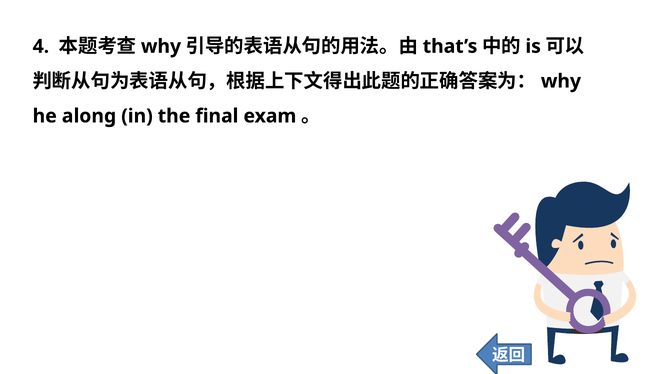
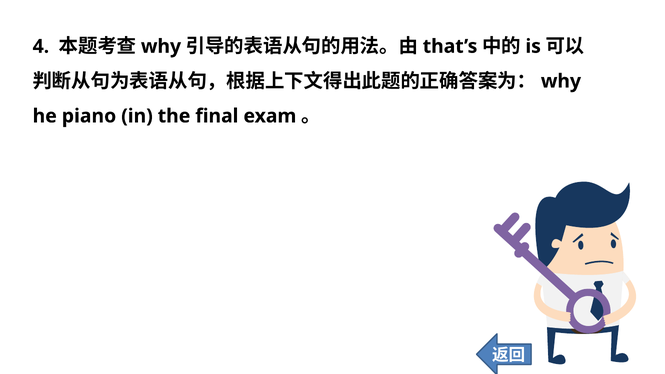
along: along -> piano
